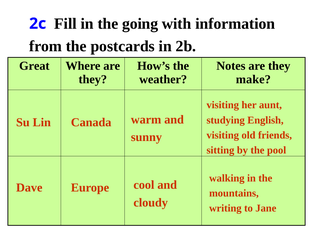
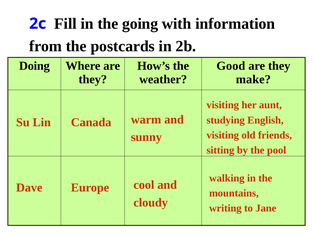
Great: Great -> Doing
Notes: Notes -> Good
